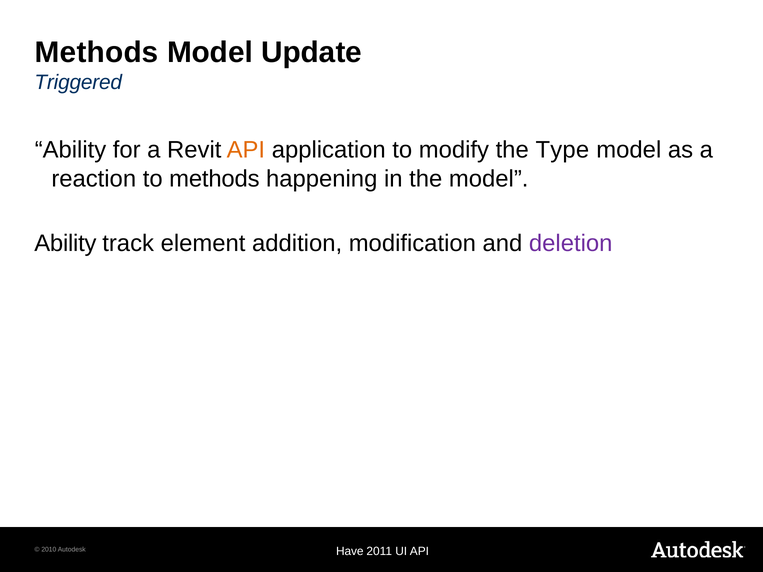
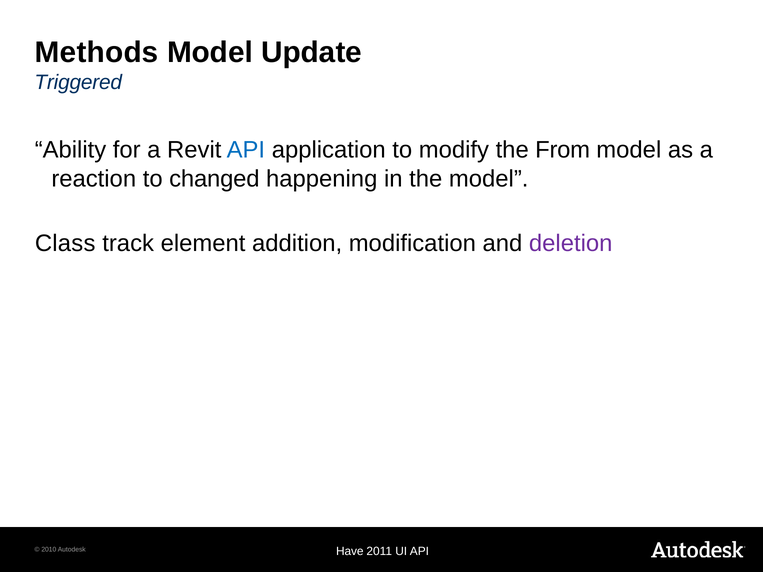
API at (246, 150) colour: orange -> blue
Type: Type -> From
to methods: methods -> changed
Ability at (65, 243): Ability -> Class
